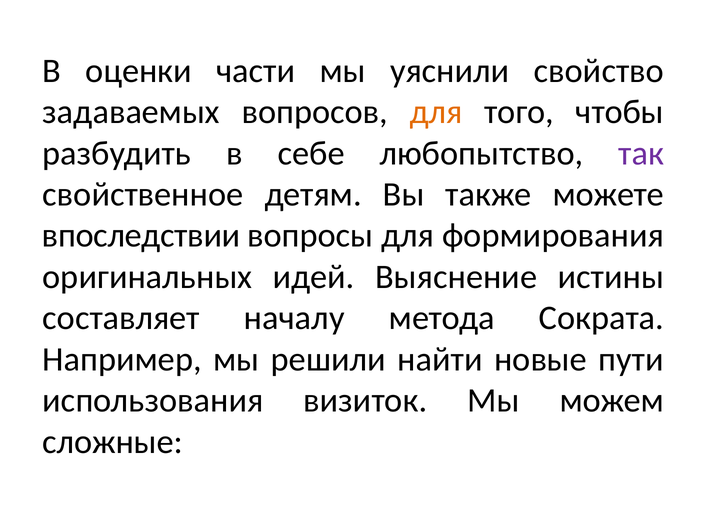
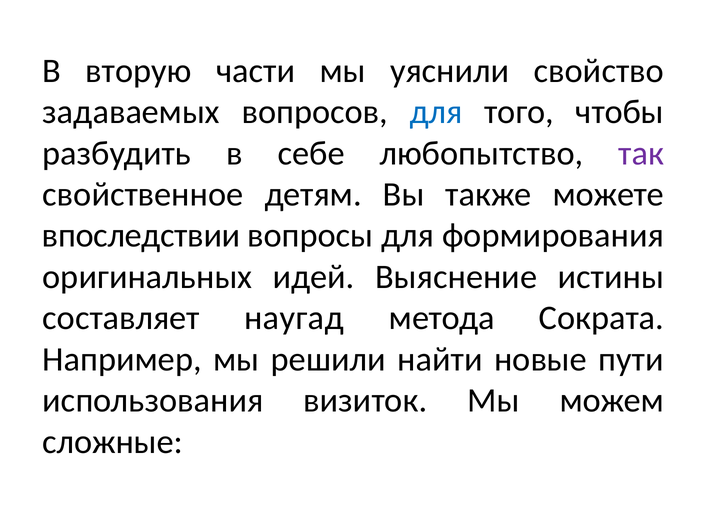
оценки: оценки -> вторую
для at (436, 112) colour: orange -> blue
началу: началу -> наугад
